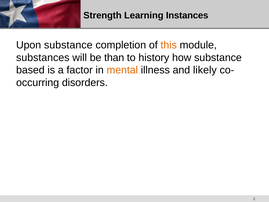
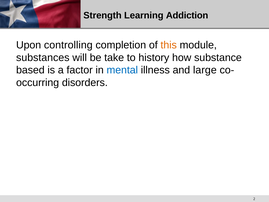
Instances: Instances -> Addiction
Upon substance: substance -> controlling
than: than -> take
mental colour: orange -> blue
likely: likely -> large
